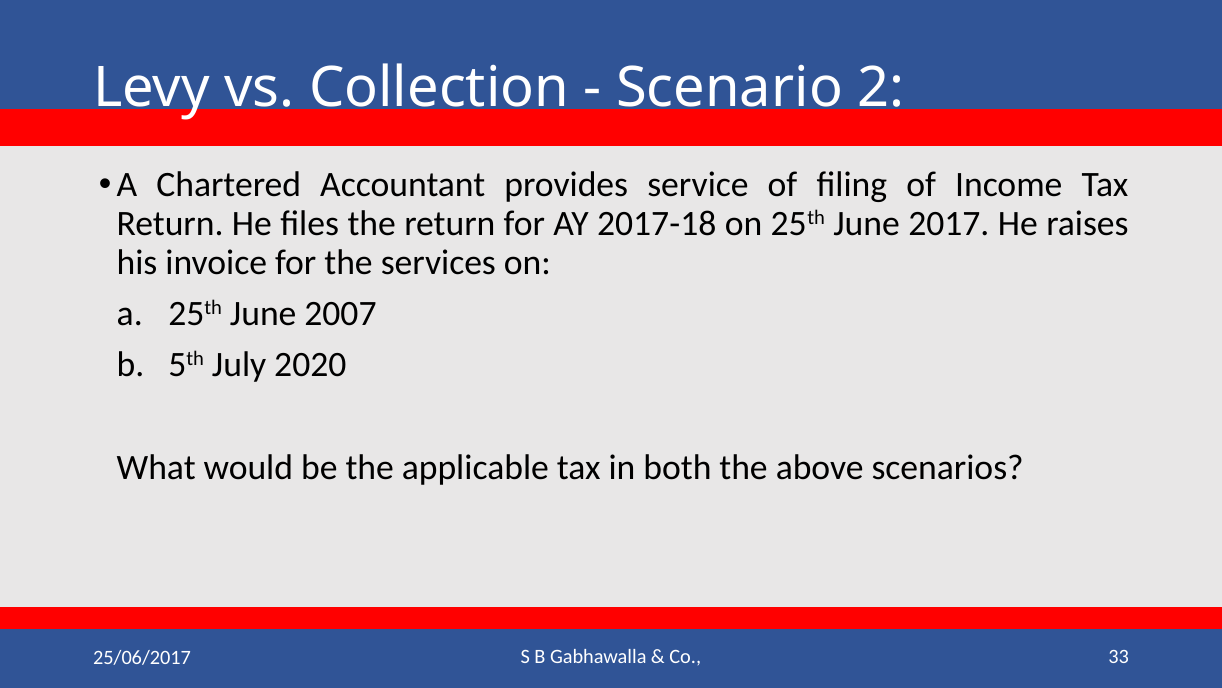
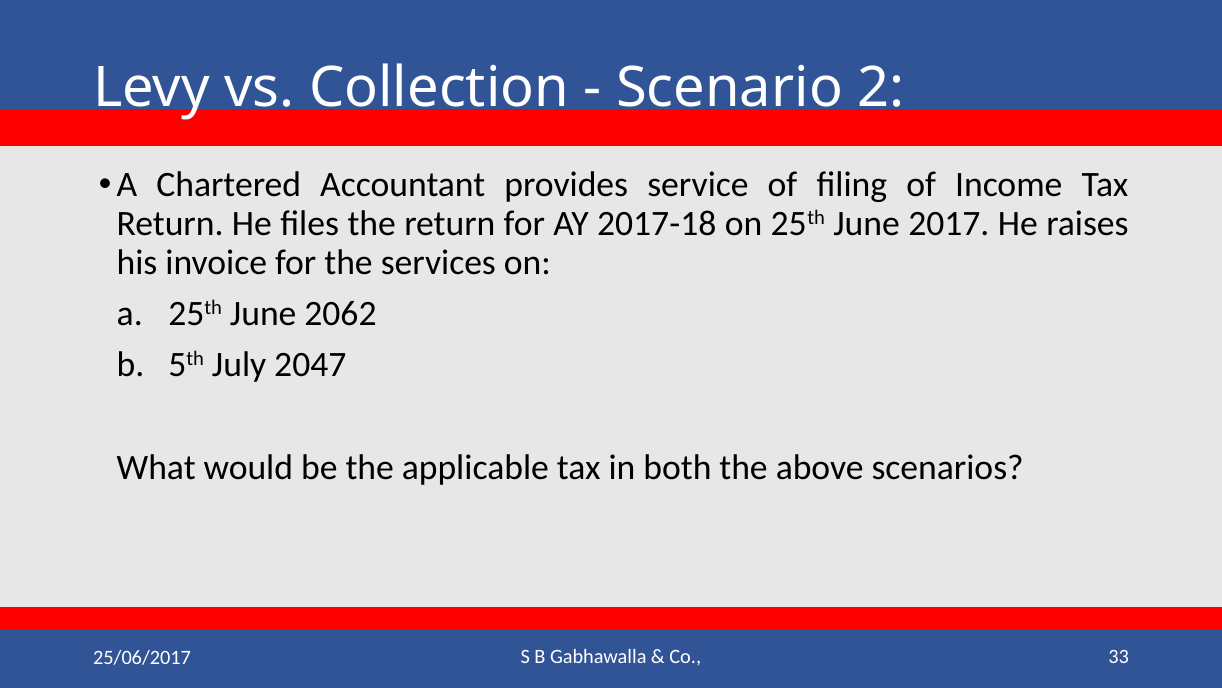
2007: 2007 -> 2062
2020: 2020 -> 2047
